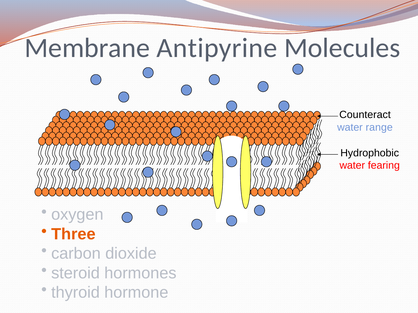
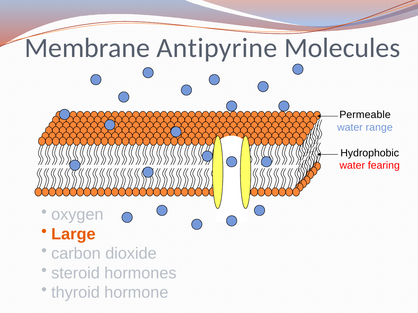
Counteract: Counteract -> Permeable
Three: Three -> Large
